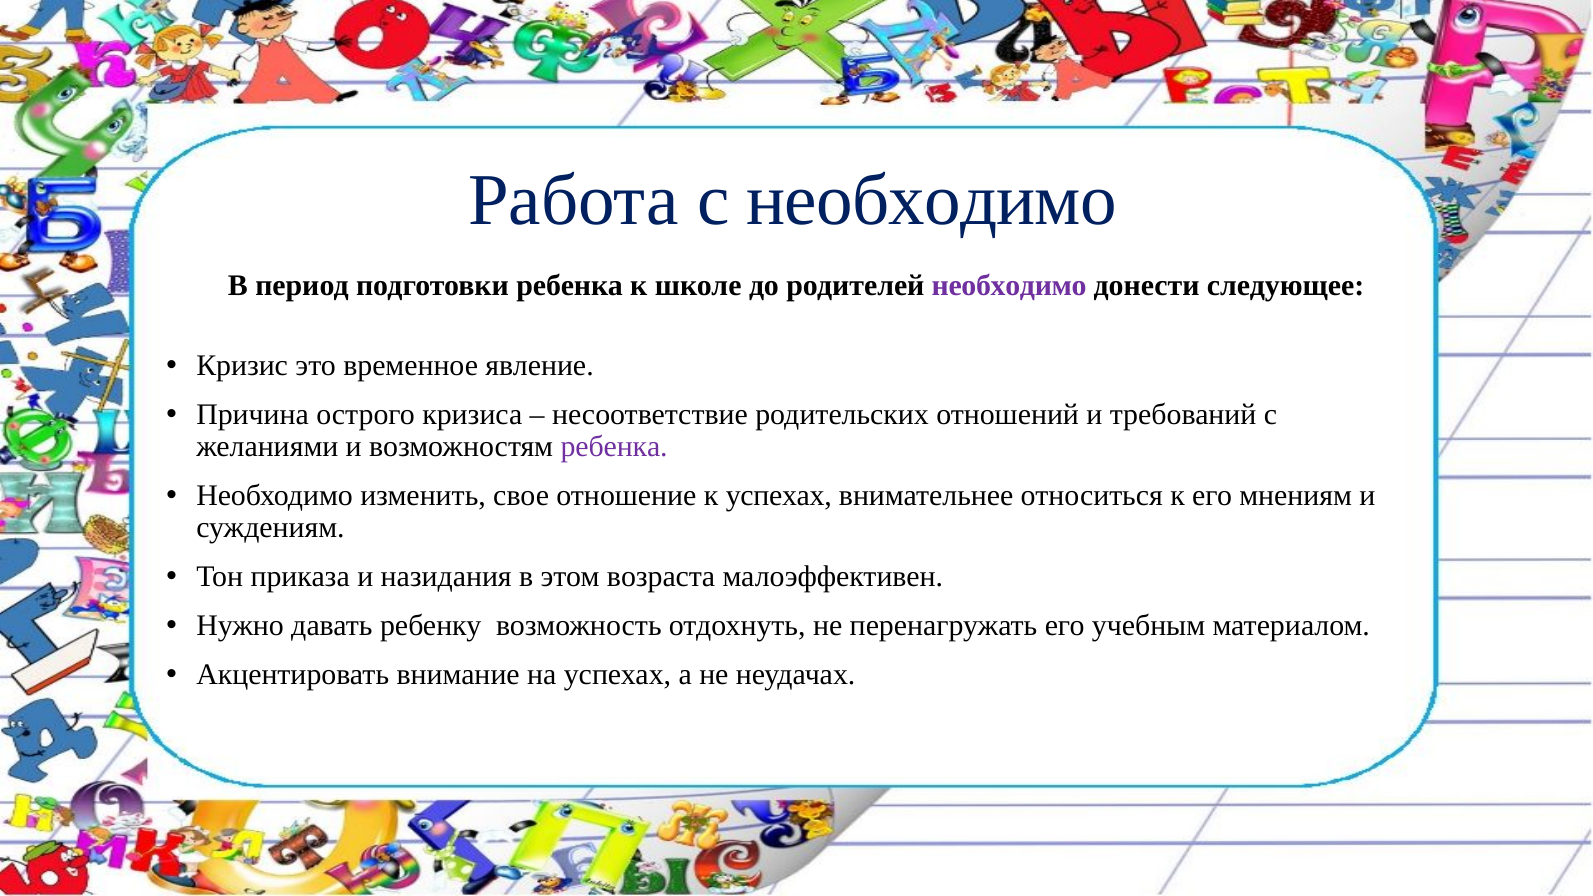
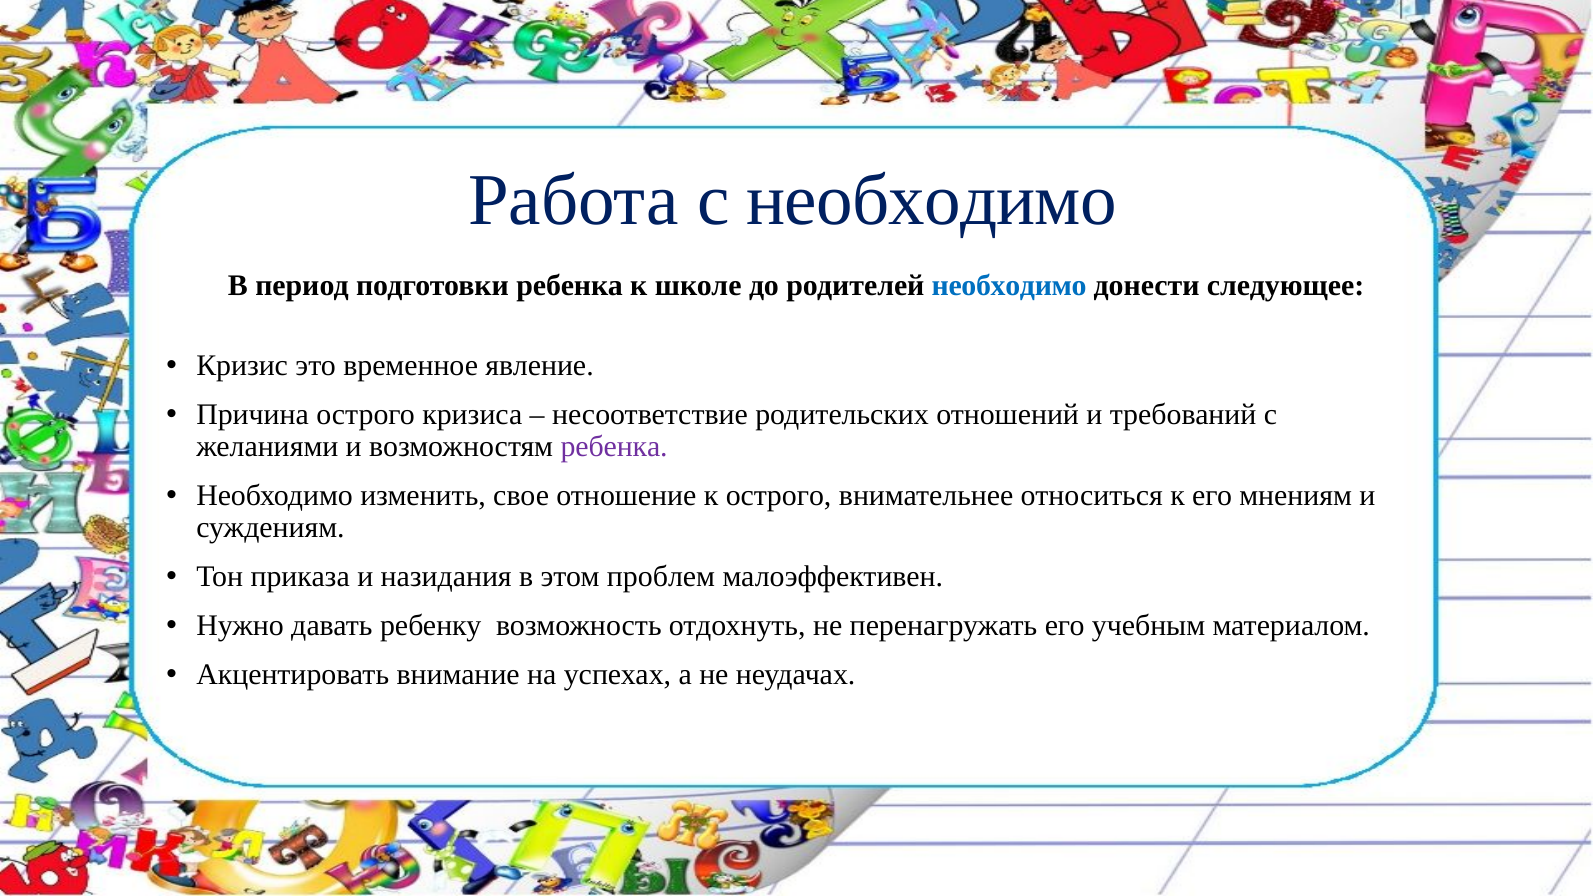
необходимо at (1009, 286) colour: purple -> blue
к успехах: успехах -> острого
возраста: возраста -> проблем
